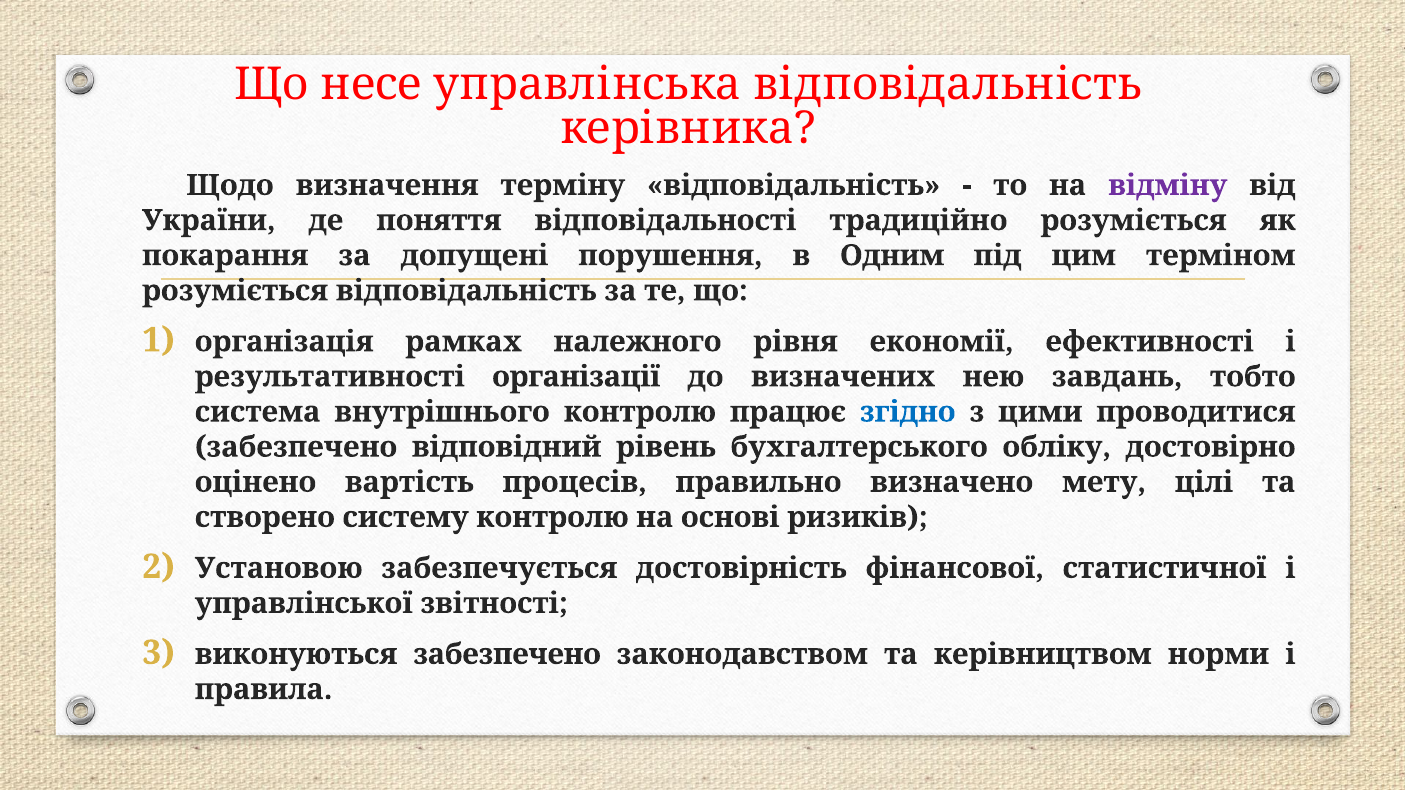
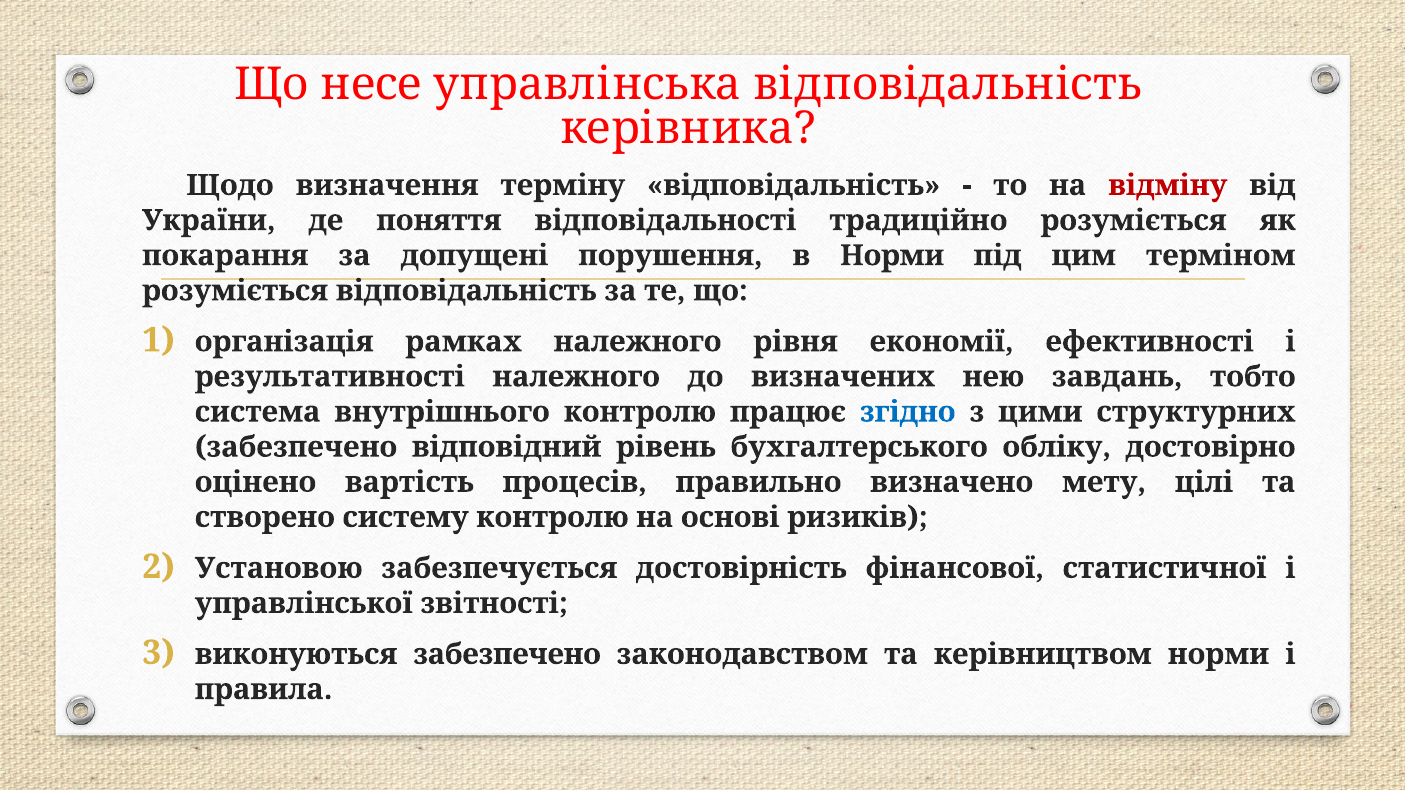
відміну colour: purple -> red
в Одним: Одним -> Норми
результативності організації: організації -> належного
проводитися: проводитися -> структурних
